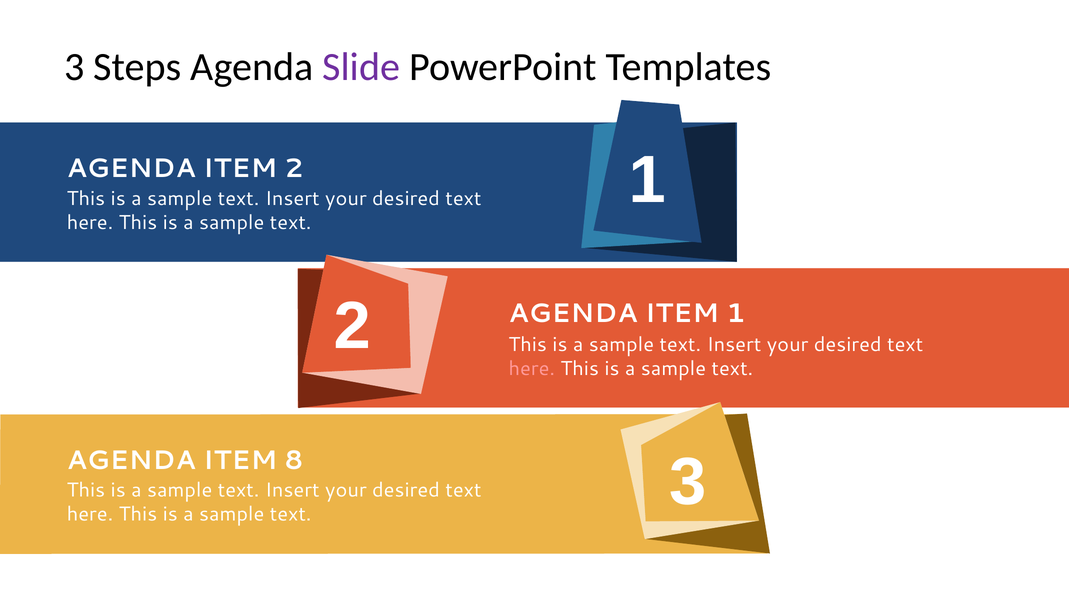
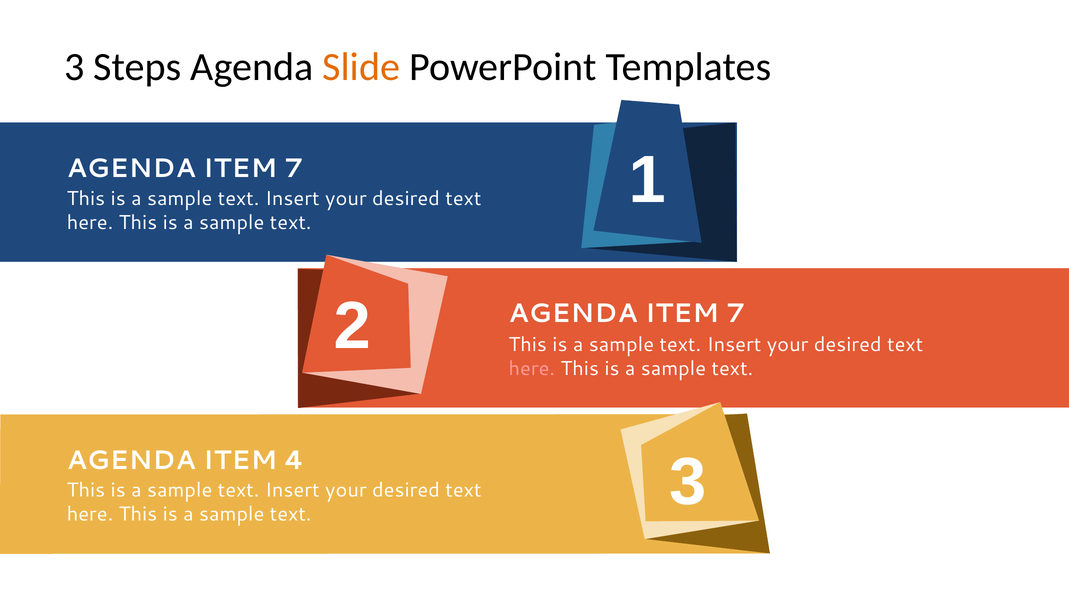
Slide colour: purple -> orange
2 at (294, 169): 2 -> 7
1 at (736, 314): 1 -> 7
8: 8 -> 4
